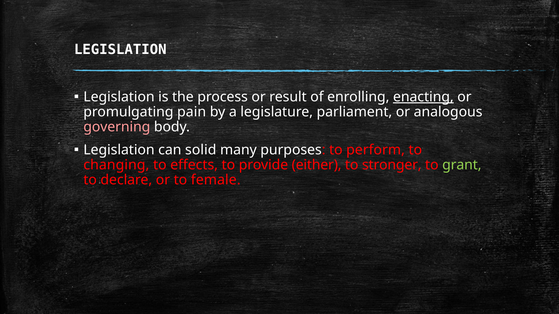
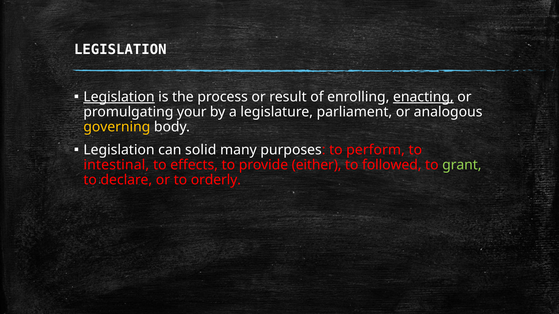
Legislation at (119, 97) underline: none -> present
pain: pain -> your
governing colour: pink -> yellow
changing: changing -> intestinal
stronger: stronger -> followed
female: female -> orderly
